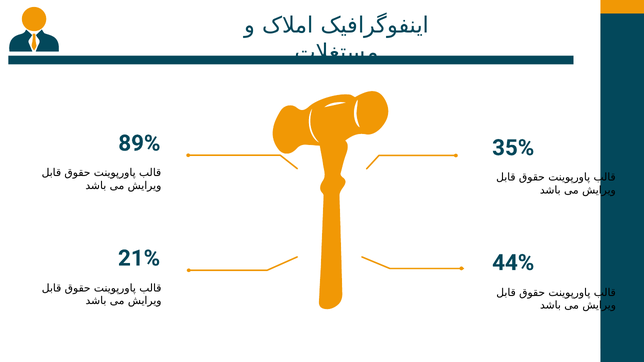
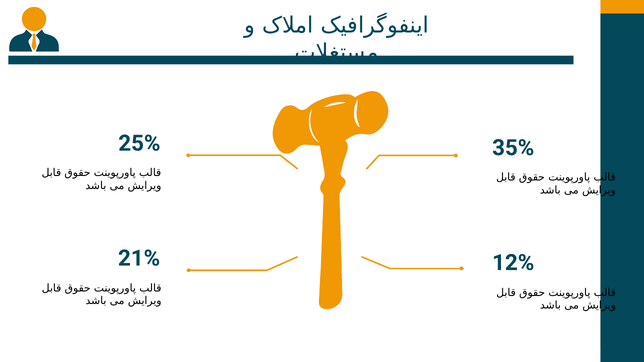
89%: 89% -> 25%
44%: 44% -> 12%
